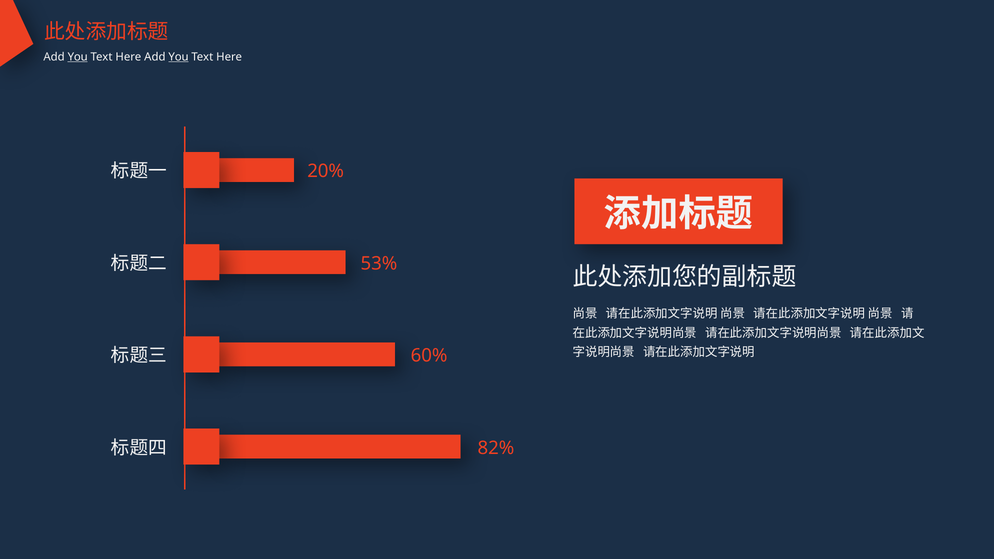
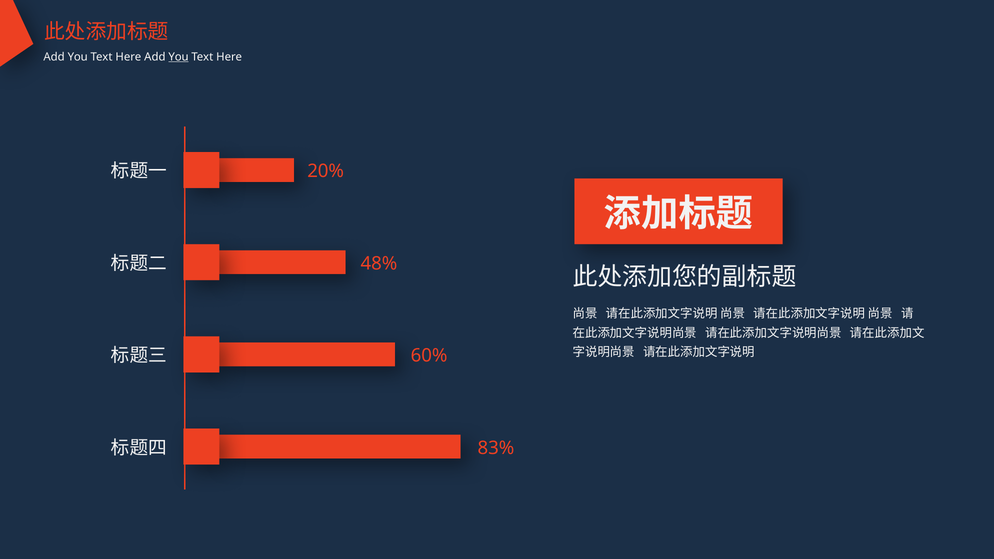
You at (78, 57) underline: present -> none
53%: 53% -> 48%
82%: 82% -> 83%
